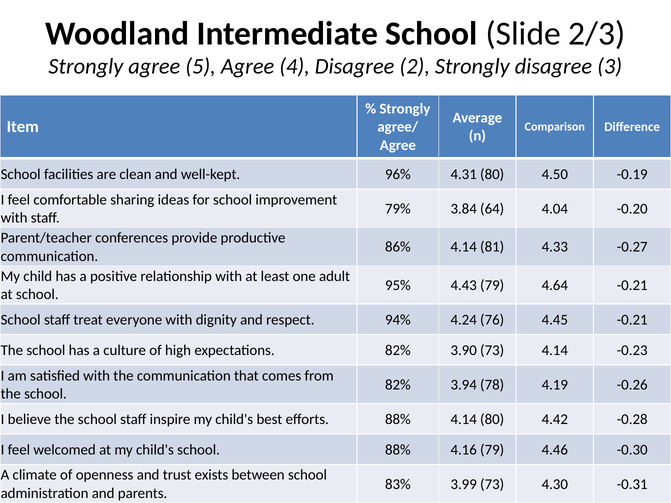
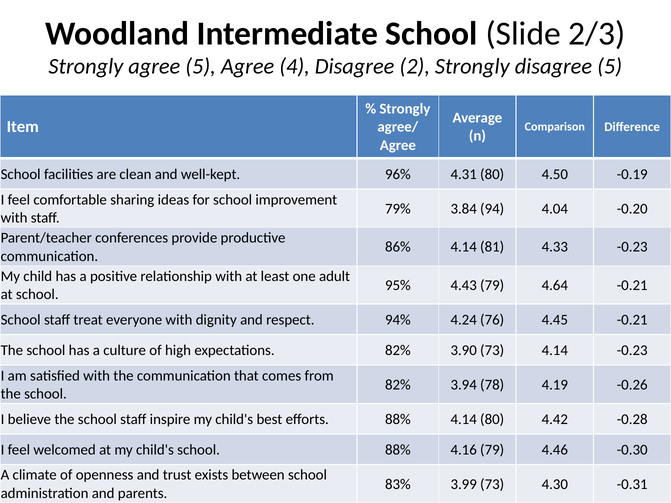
disagree 3: 3 -> 5
64: 64 -> 94
4.33 -0.27: -0.27 -> -0.23
